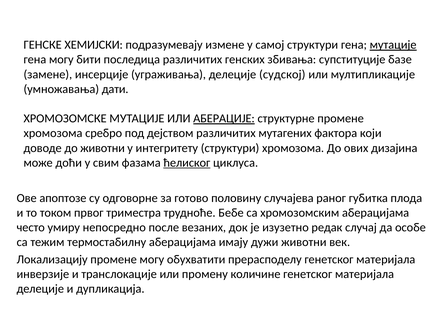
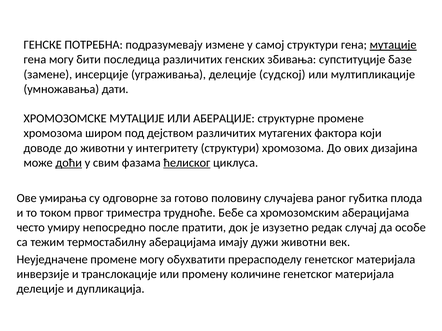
ХЕМИЈСКИ: ХЕМИЈСКИ -> ПОТРЕБНА
АБЕРАЦИЈЕ underline: present -> none
сребро: сребро -> широм
доћи underline: none -> present
апоптозе: апоптозе -> умирања
везаних: везаних -> пратити
Локализацију: Локализацију -> Неуједначене
